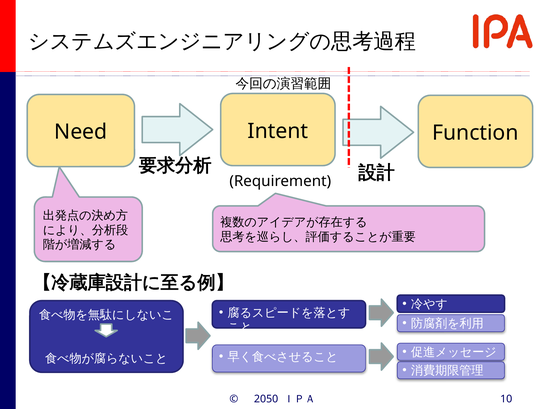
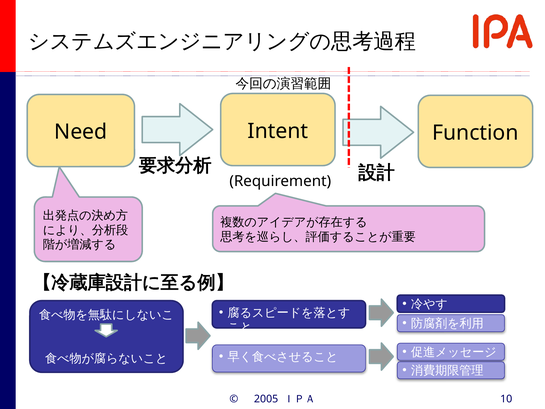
2050: 2050 -> 2005
